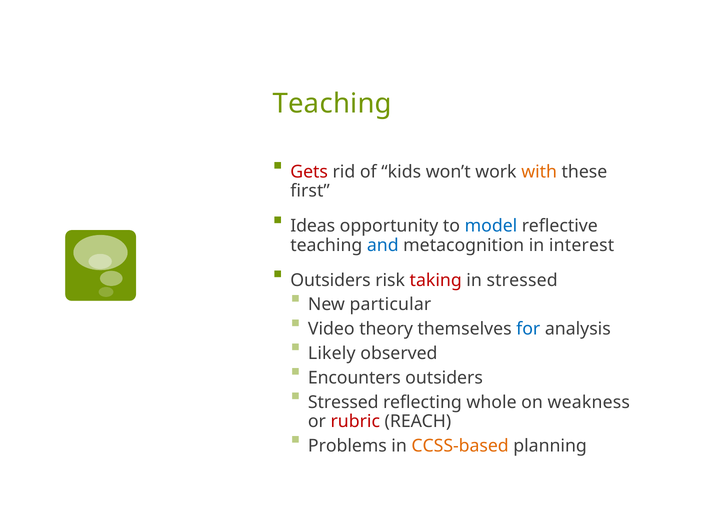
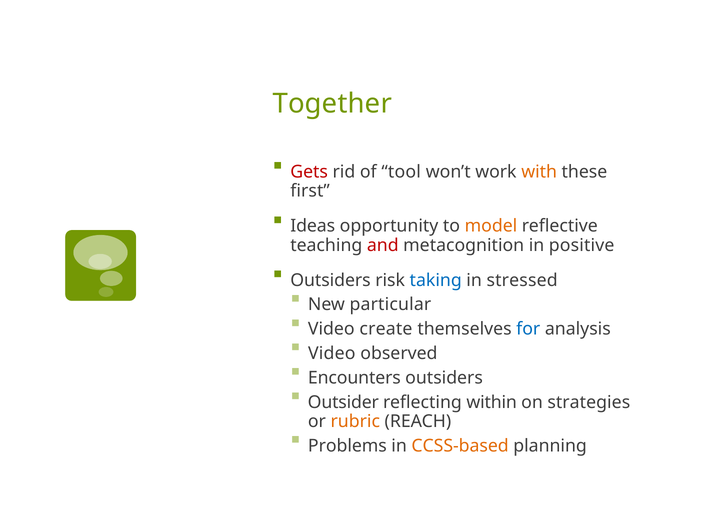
Teaching at (332, 104): Teaching -> Together
kids: kids -> tool
model colour: blue -> orange
and colour: blue -> red
interest: interest -> positive
taking colour: red -> blue
theory: theory -> create
Likely at (332, 353): Likely -> Video
Stressed at (343, 402): Stressed -> Outsider
whole: whole -> within
weakness: weakness -> strategies
rubric colour: red -> orange
